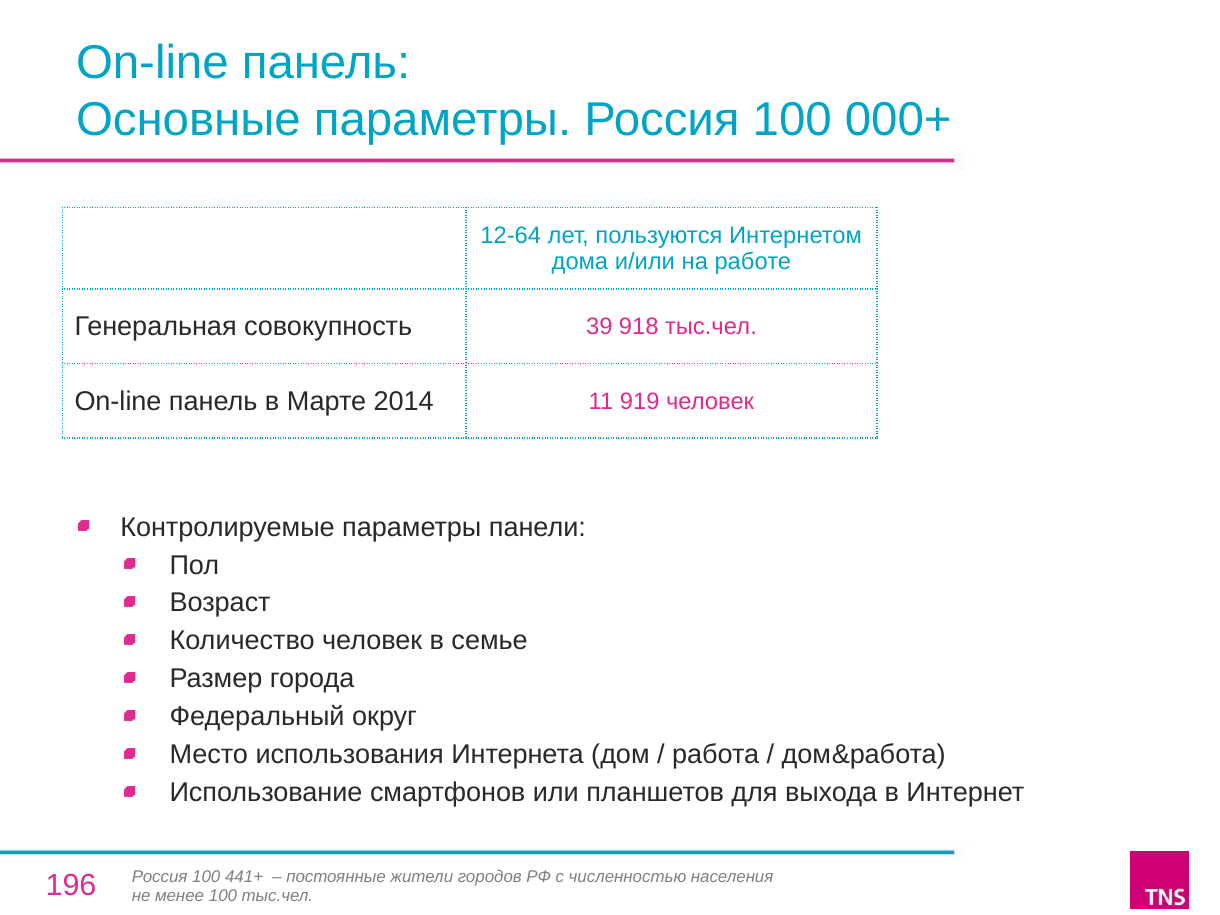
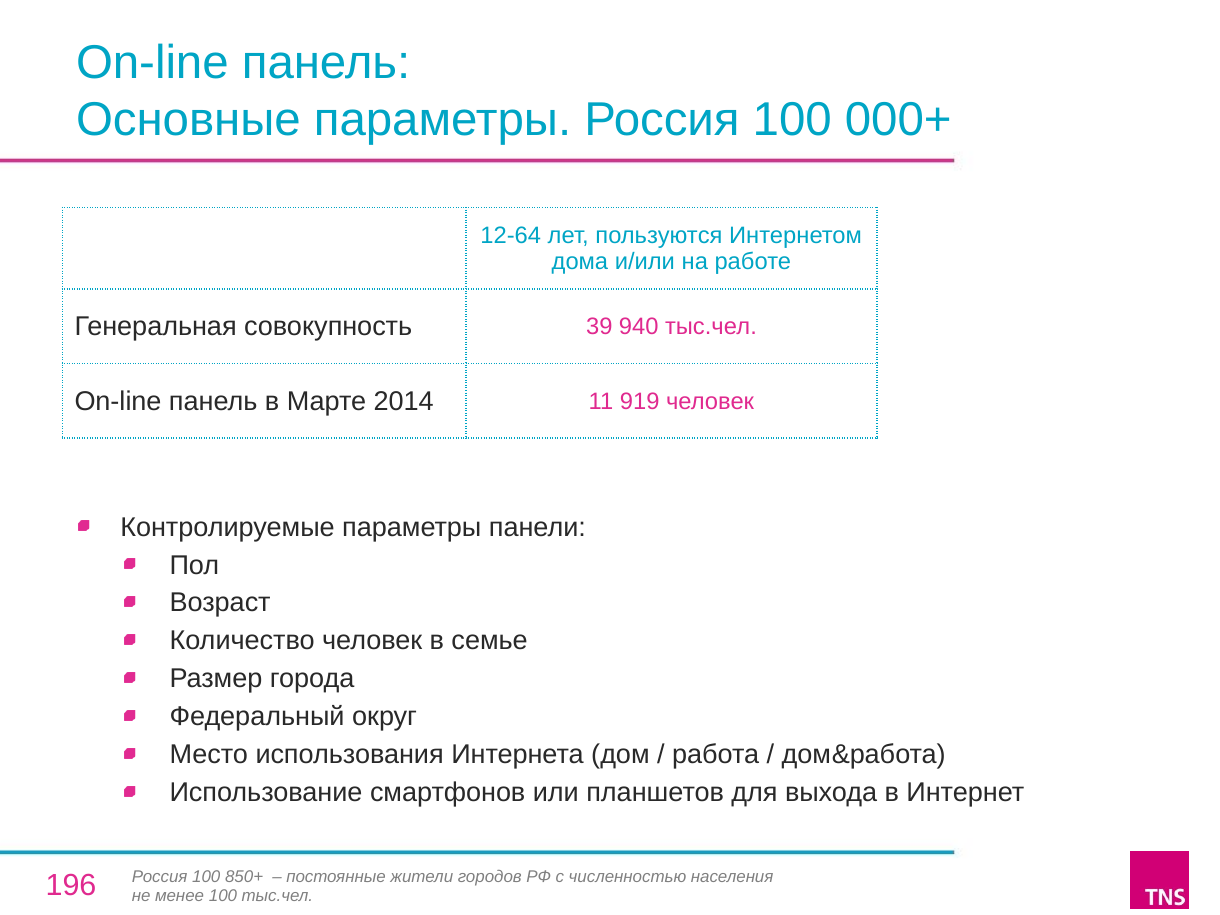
918: 918 -> 940
441+: 441+ -> 850+
